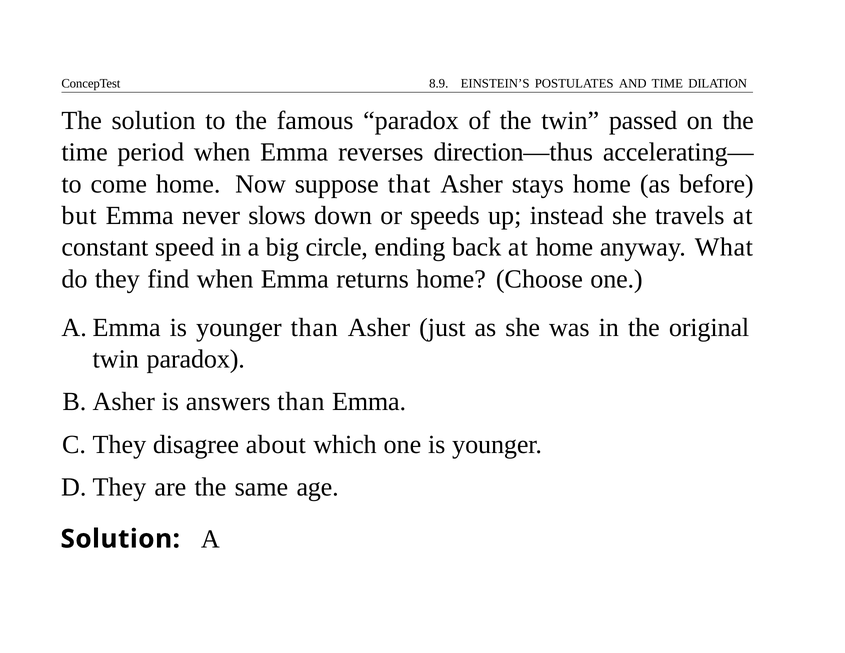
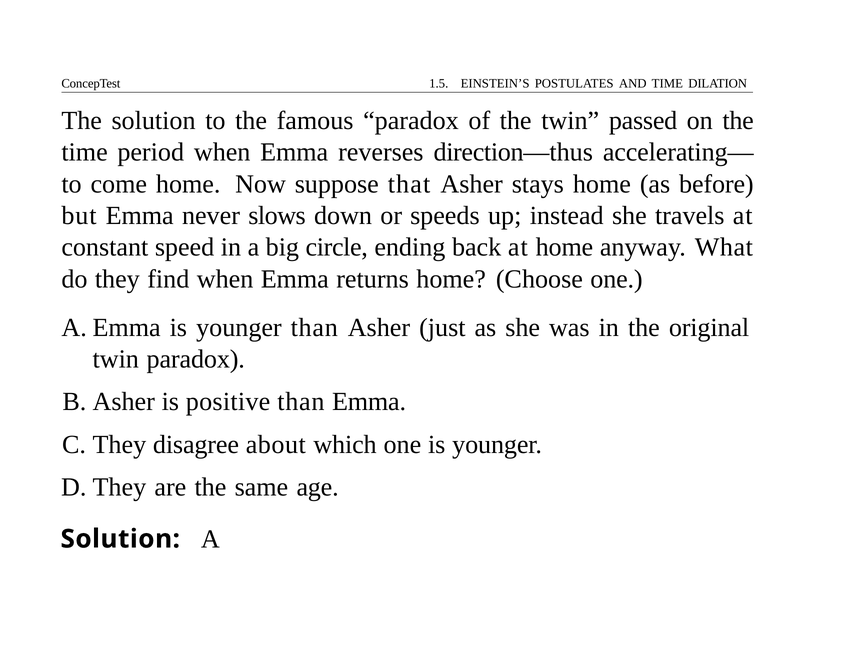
8.9: 8.9 -> 1.5
answers: answers -> positive
